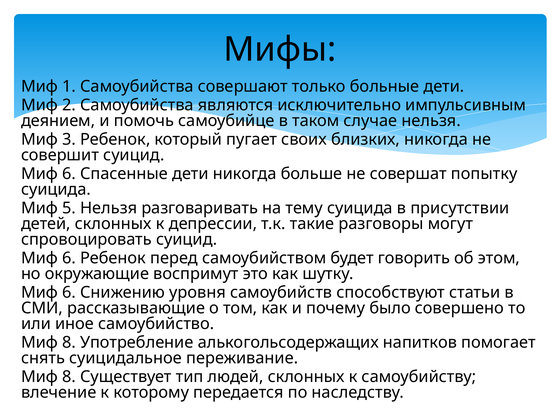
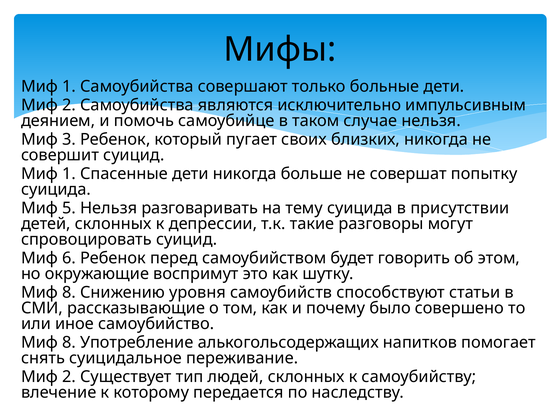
6 at (69, 174): 6 -> 1
6 at (69, 292): 6 -> 8
8 at (69, 377): 8 -> 2
